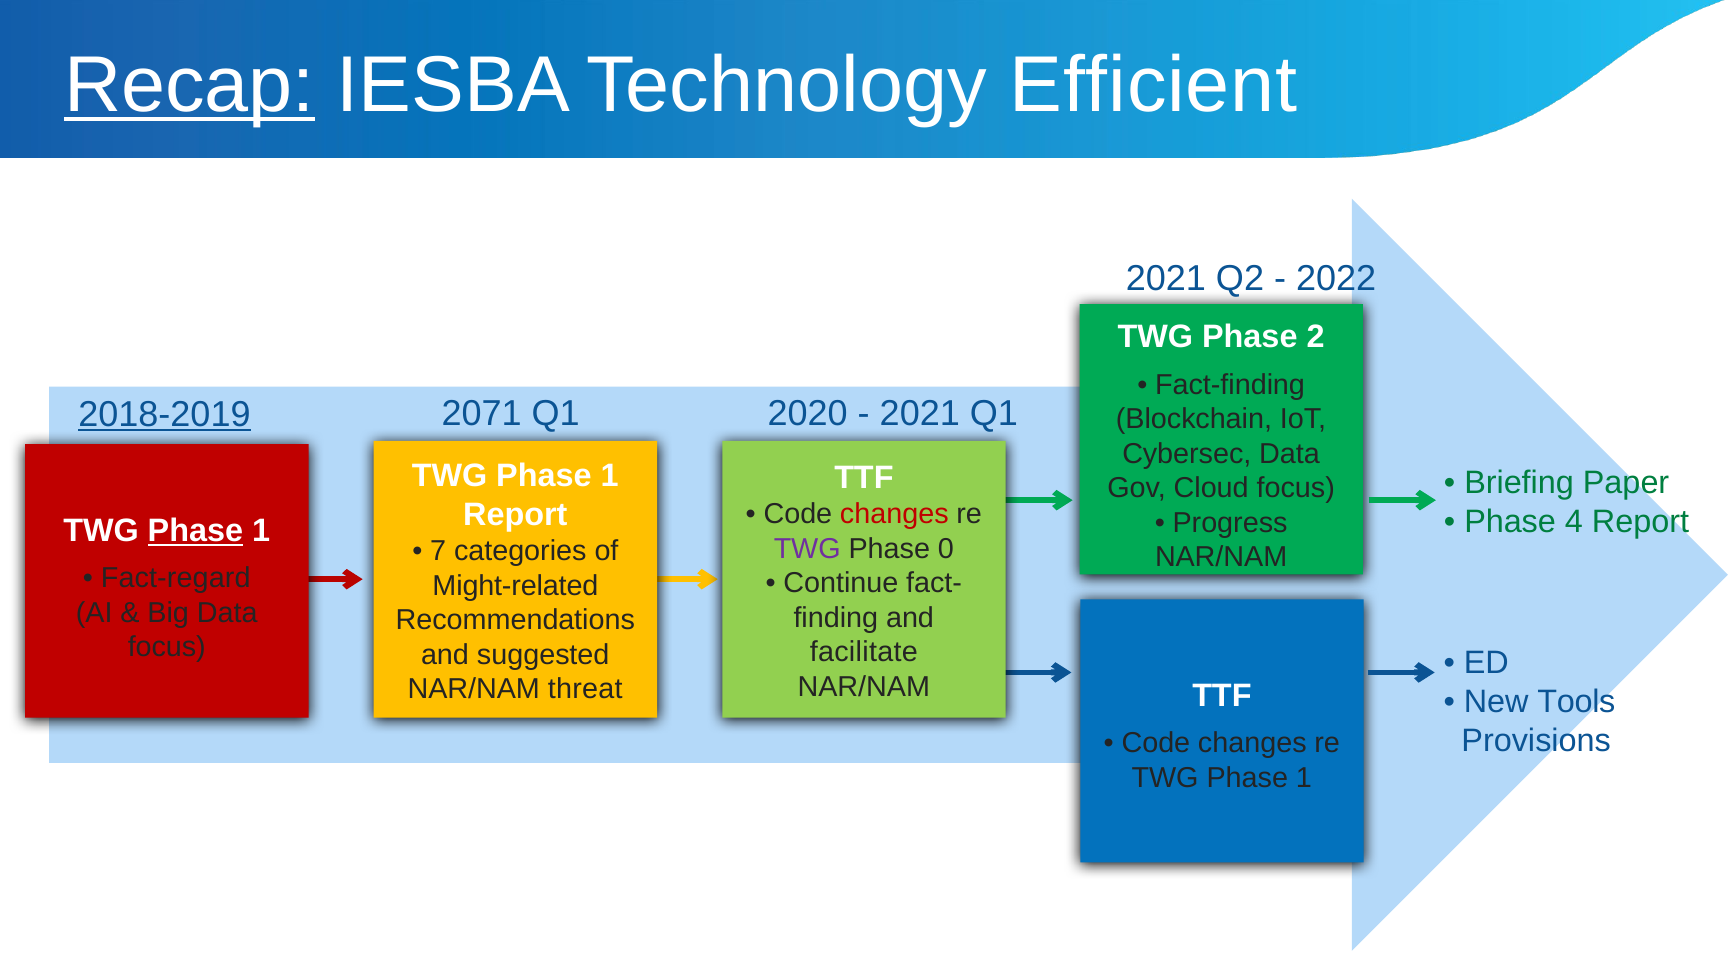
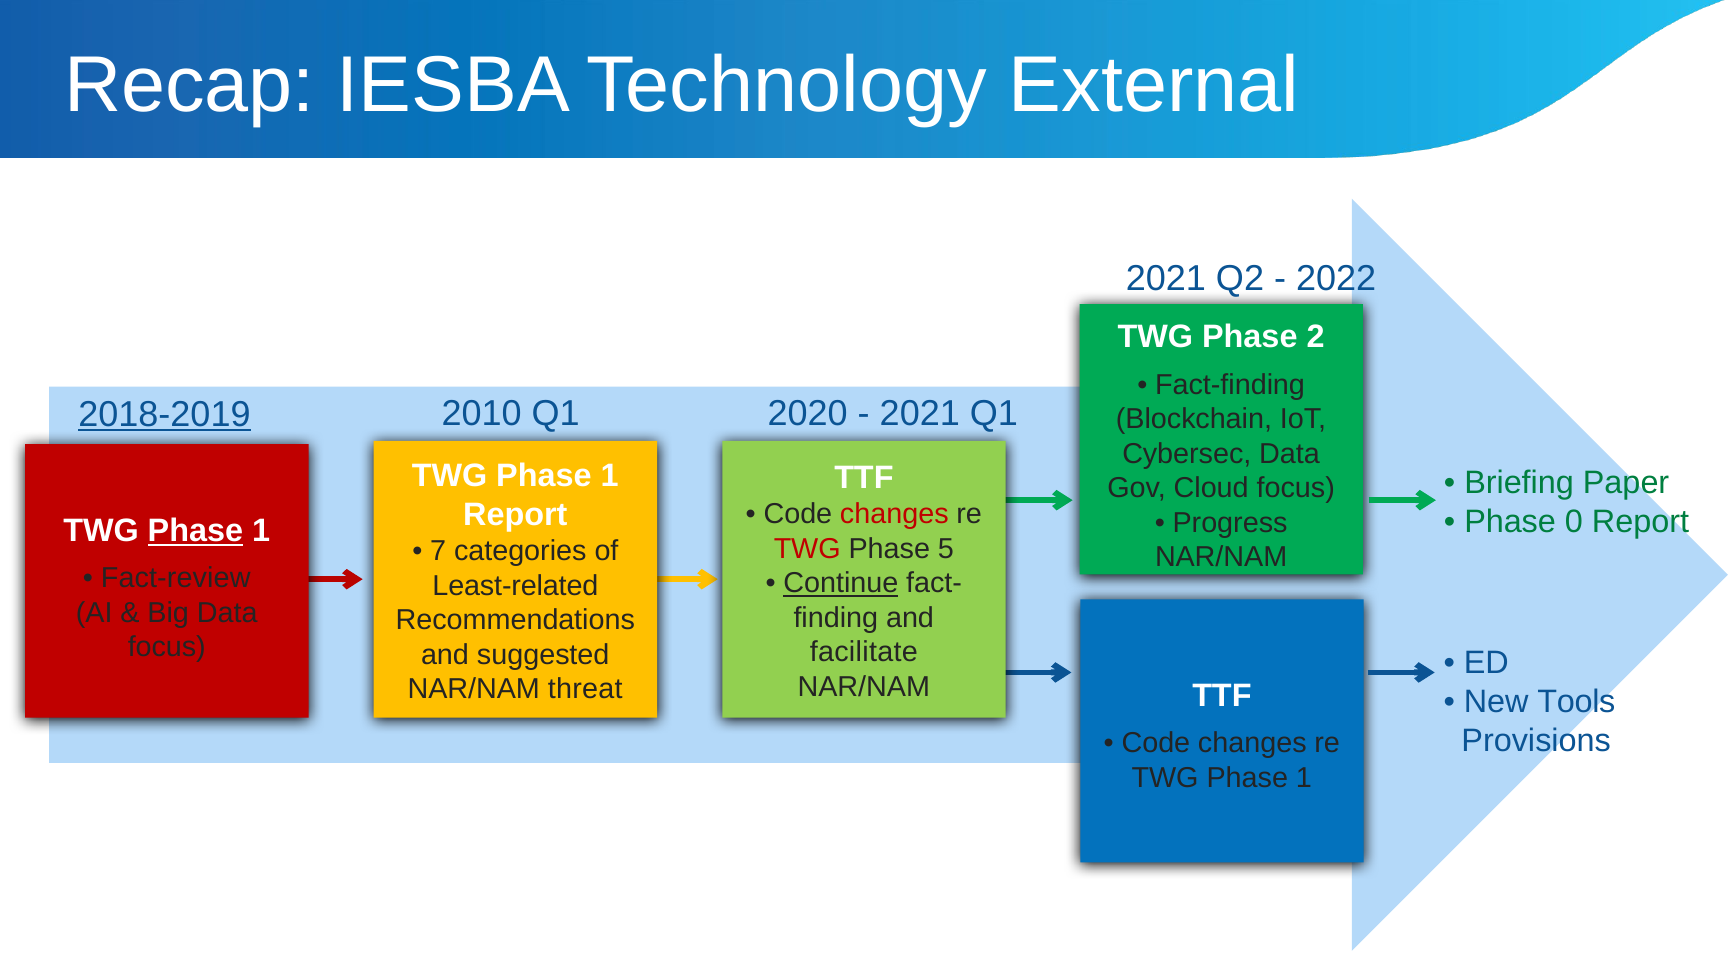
Recap underline: present -> none
Efficient: Efficient -> External
2071: 2071 -> 2010
4: 4 -> 0
TWG at (807, 549) colour: purple -> red
0: 0 -> 5
Fact-regard: Fact-regard -> Fact-review
Continue underline: none -> present
Might-related: Might-related -> Least-related
